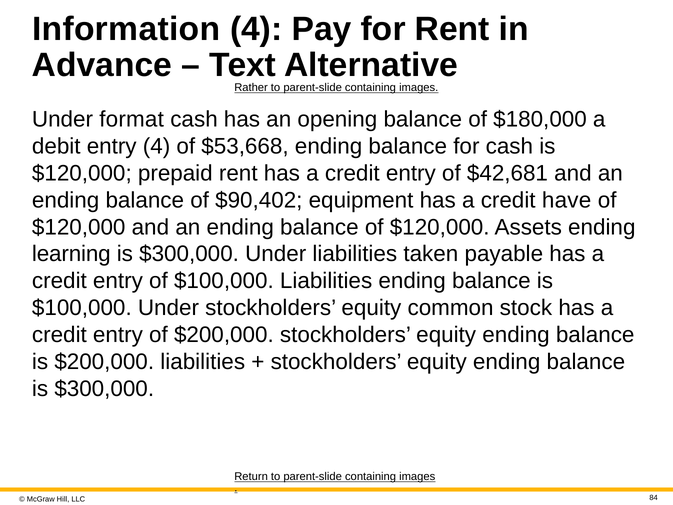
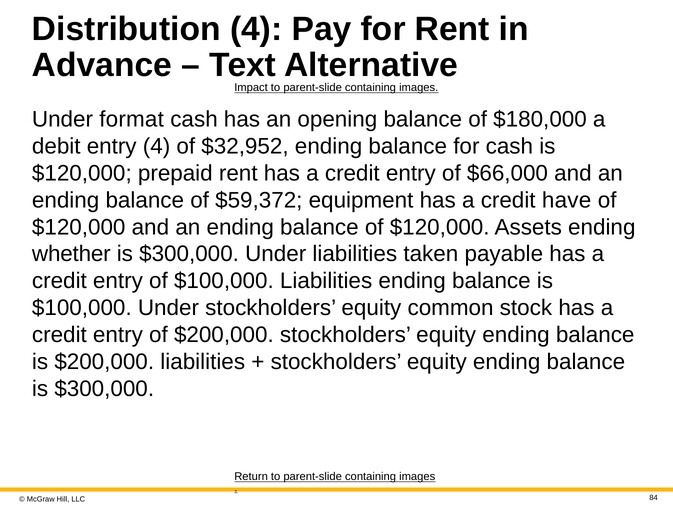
Information: Information -> Distribution
Rather: Rather -> Impact
$53,668: $53,668 -> $32,952
$42,681: $42,681 -> $66,000
$90,402: $90,402 -> $59,372
learning: learning -> whether
